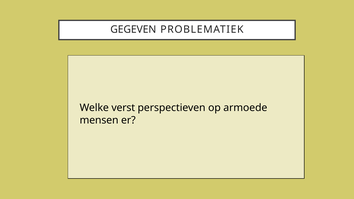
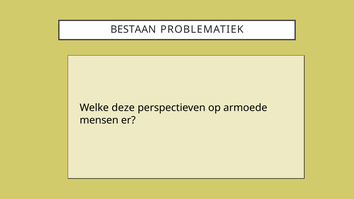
GEGEVEN: GEGEVEN -> BESTAAN
verst: verst -> deze
